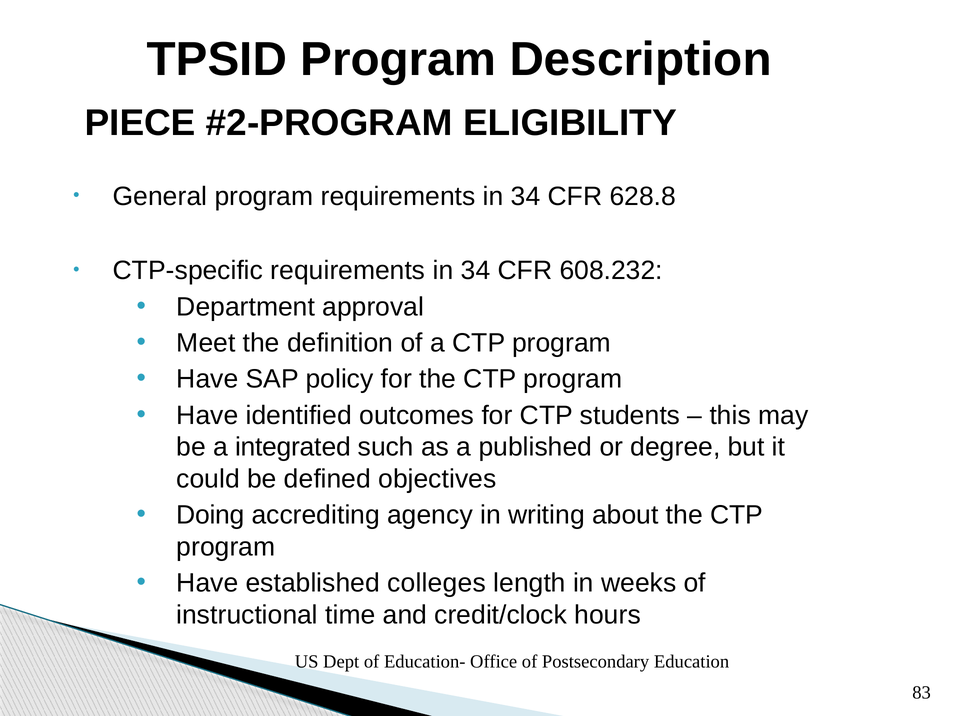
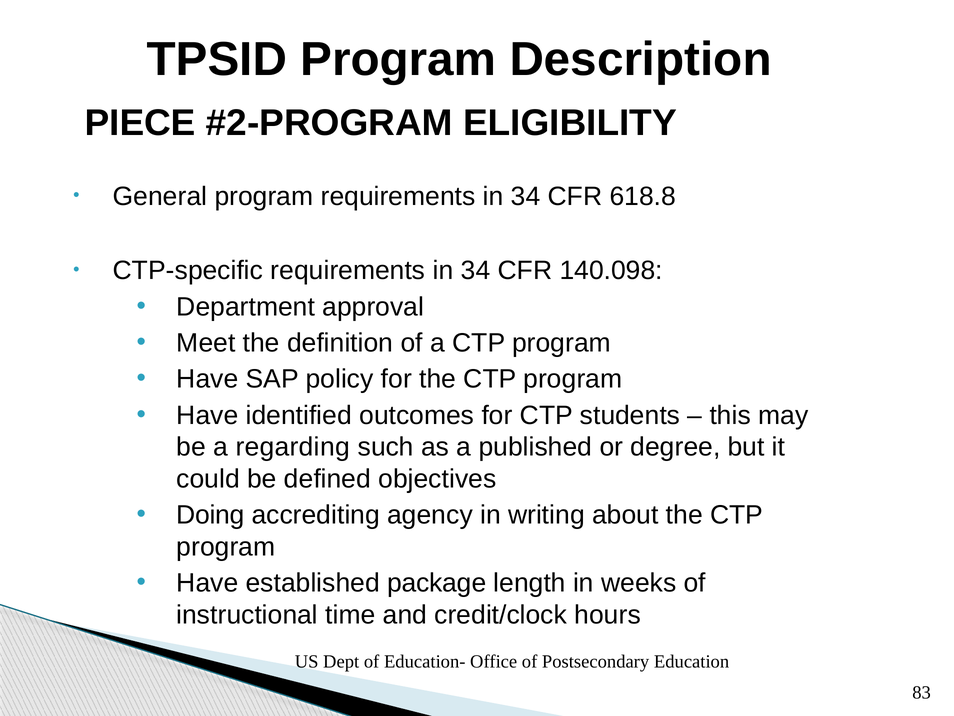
628.8: 628.8 -> 618.8
608.232: 608.232 -> 140.098
integrated: integrated -> regarding
colleges: colleges -> package
